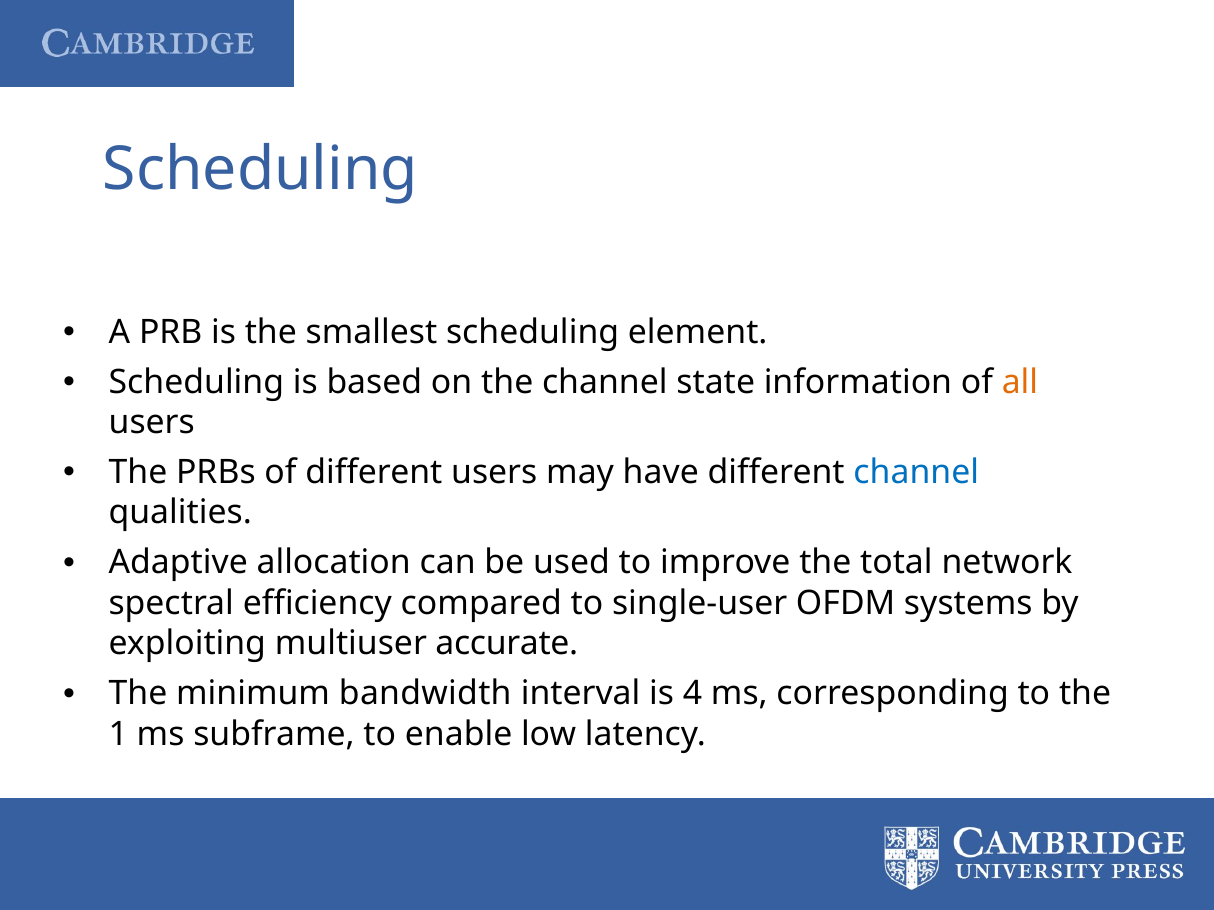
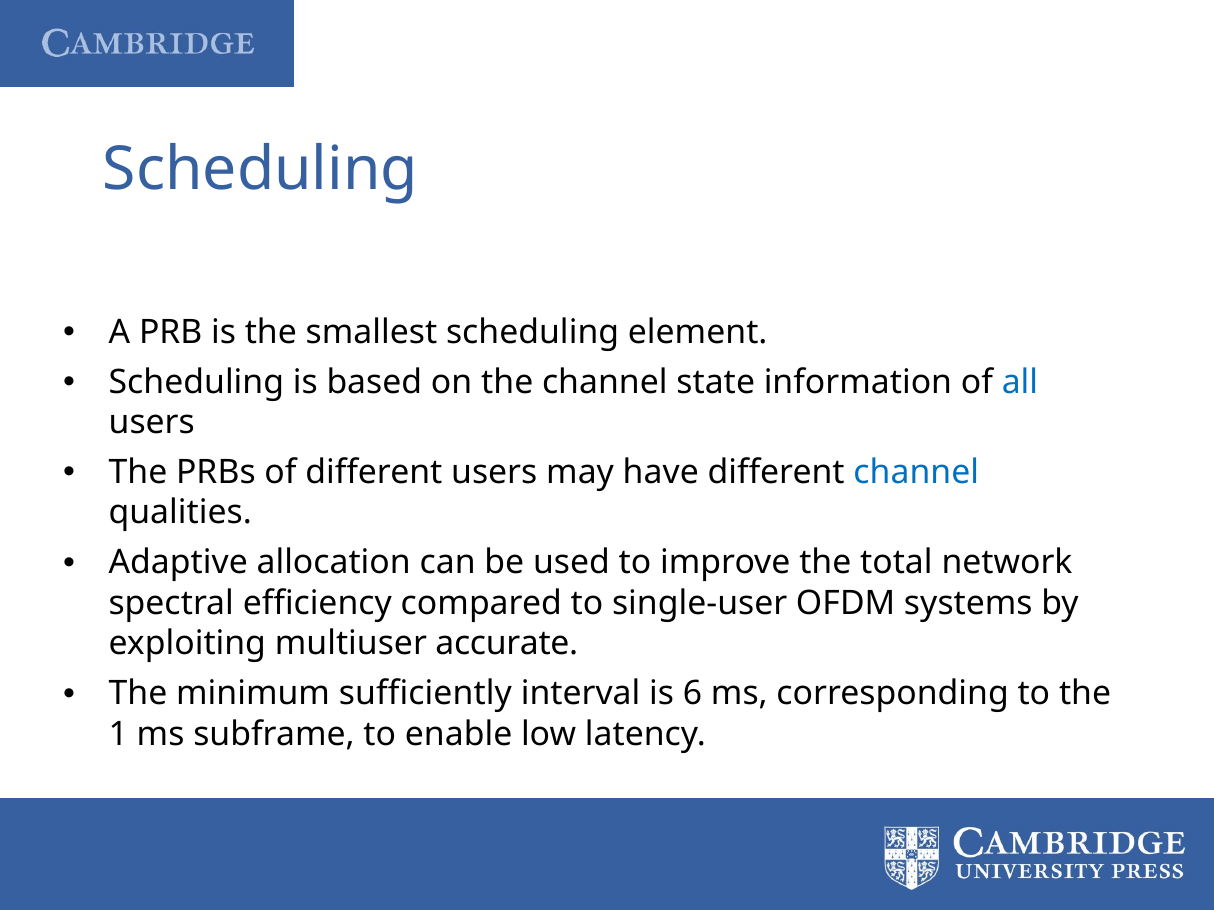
all colour: orange -> blue
bandwidth: bandwidth -> sufficiently
4: 4 -> 6
